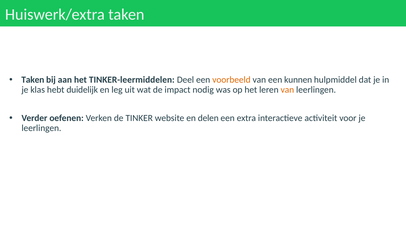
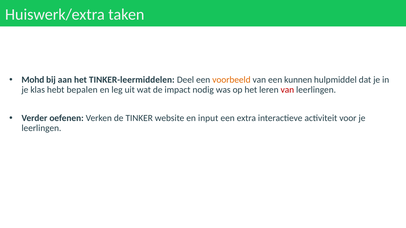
Taken at (33, 80): Taken -> Mohd
duidelijk: duidelijk -> bepalen
van at (287, 90) colour: orange -> red
delen: delen -> input
